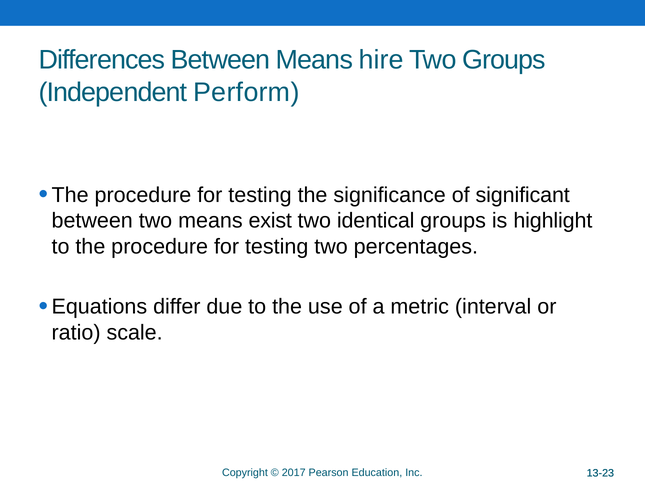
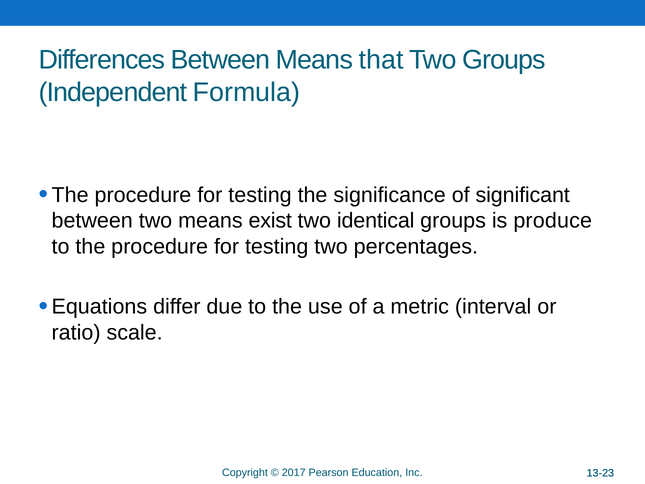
hire: hire -> that
Perform: Perform -> Formula
highlight: highlight -> produce
